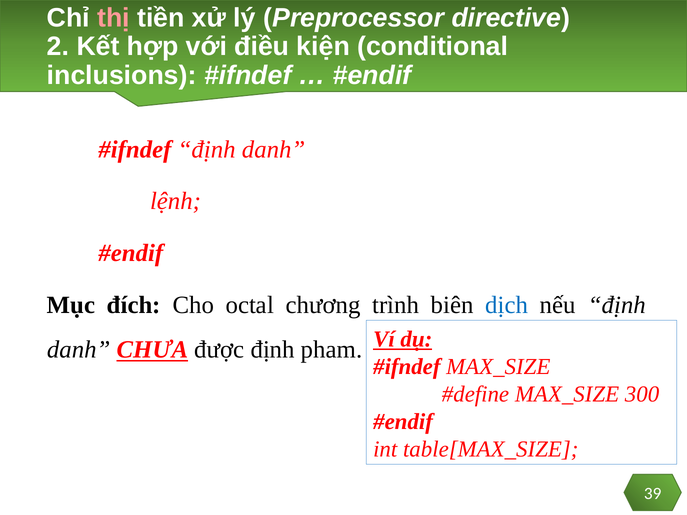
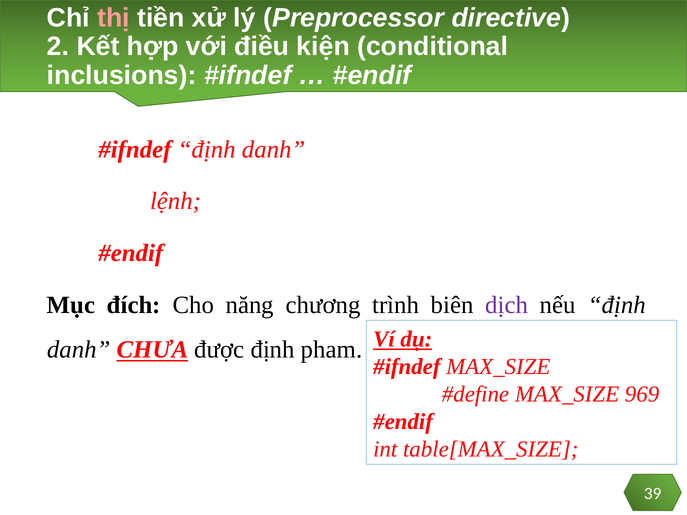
octal: octal -> năng
dịch colour: blue -> purple
300: 300 -> 969
